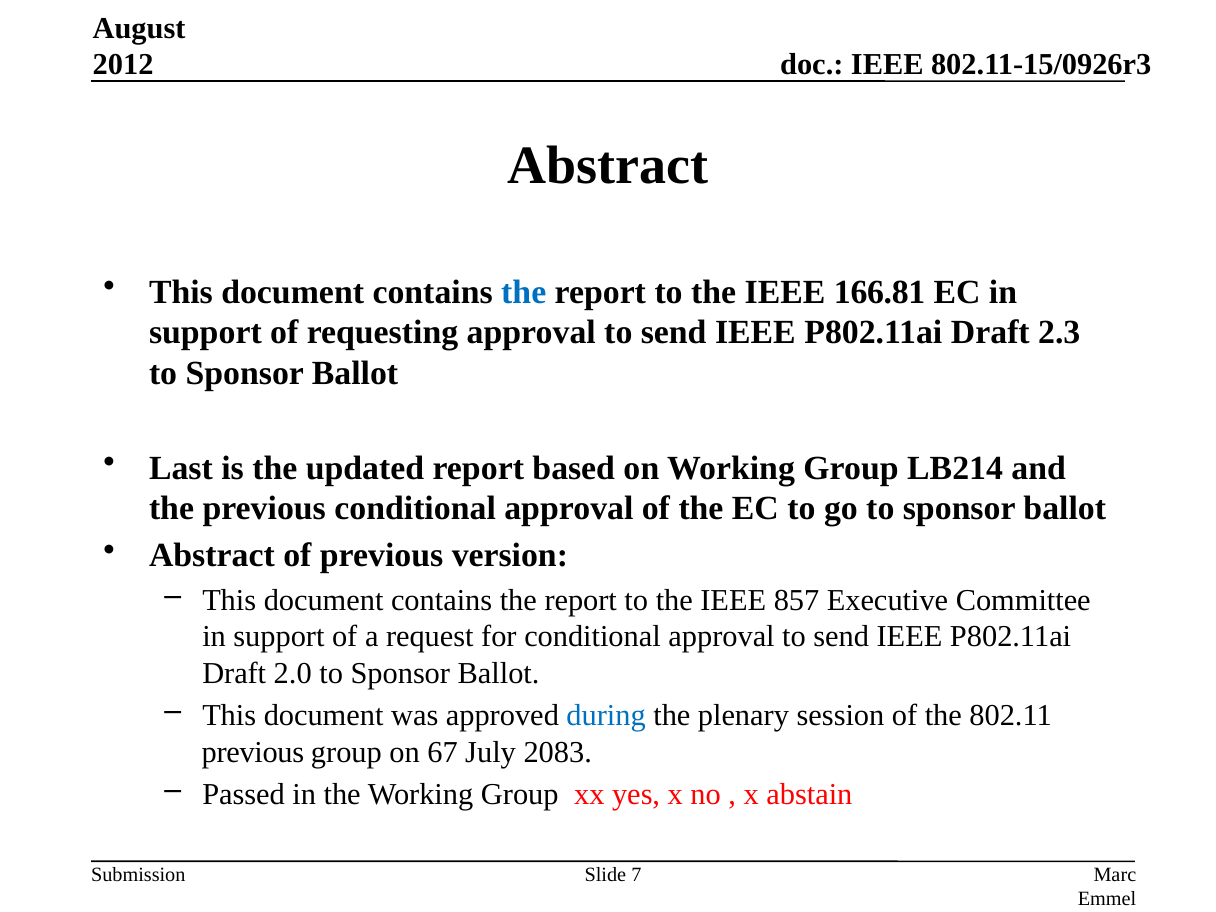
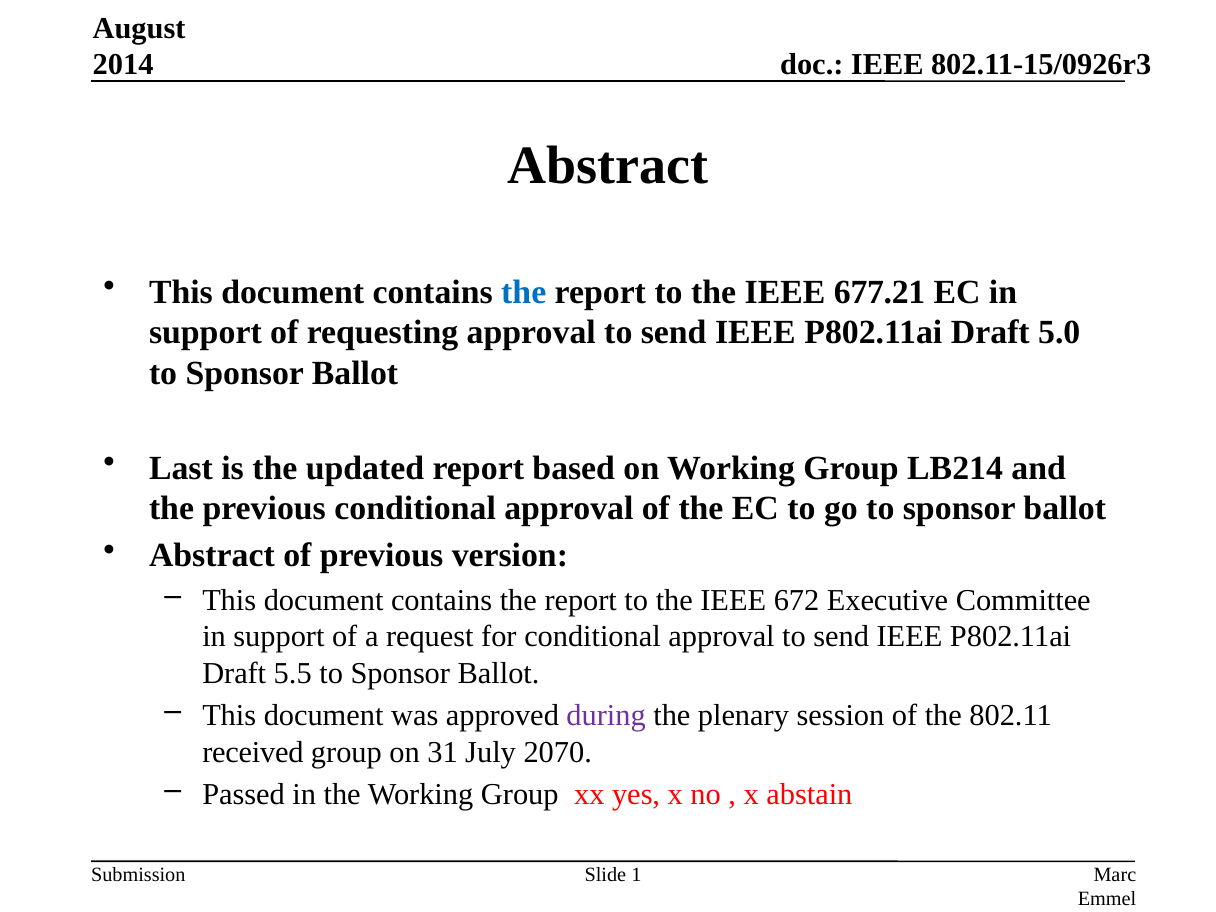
2012: 2012 -> 2014
166.81: 166.81 -> 677.21
2.3: 2.3 -> 5.0
857: 857 -> 672
2.0: 2.0 -> 5.5
during colour: blue -> purple
previous at (253, 752): previous -> received
67: 67 -> 31
2083: 2083 -> 2070
7: 7 -> 1
